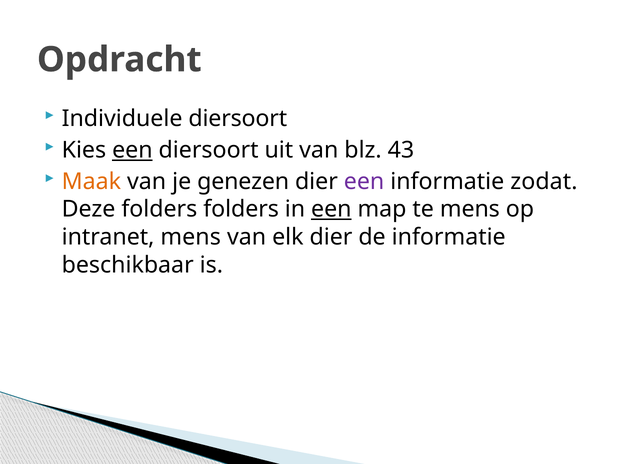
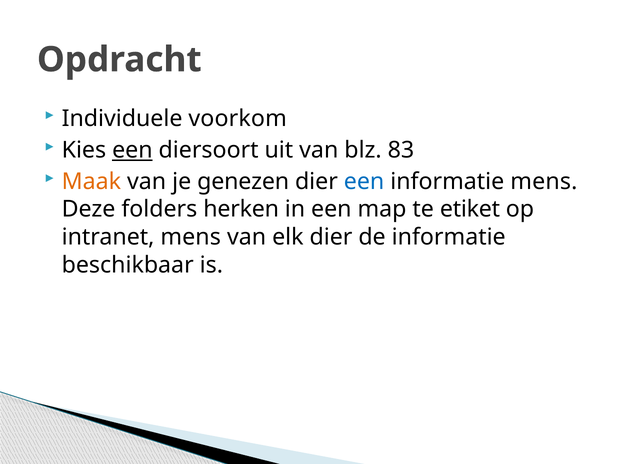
Individuele diersoort: diersoort -> voorkom
43: 43 -> 83
een at (364, 181) colour: purple -> blue
informatie zodat: zodat -> mens
folders folders: folders -> herken
een at (331, 209) underline: present -> none
te mens: mens -> etiket
